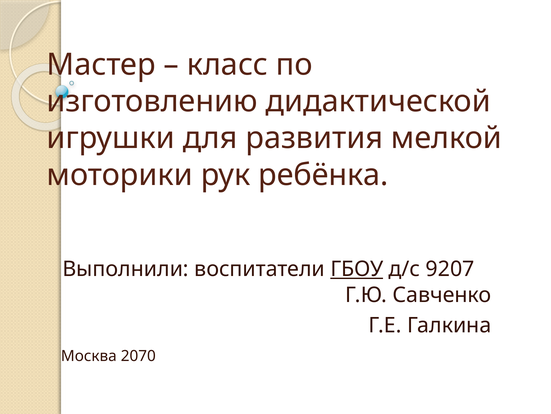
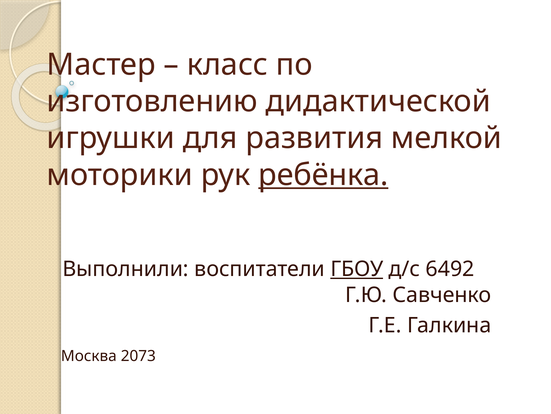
ребёнка underline: none -> present
9207: 9207 -> 6492
2070: 2070 -> 2073
